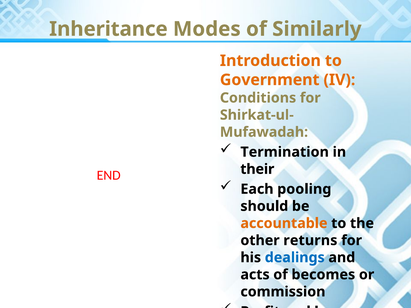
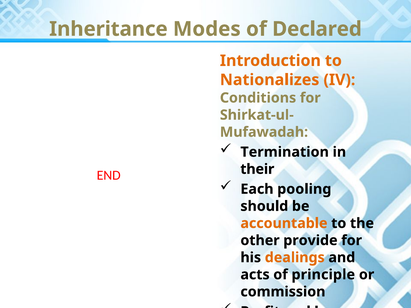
Similarly: Similarly -> Declared
Government: Government -> Nationalizes
returns: returns -> provide
dealings colour: blue -> orange
becomes: becomes -> principle
